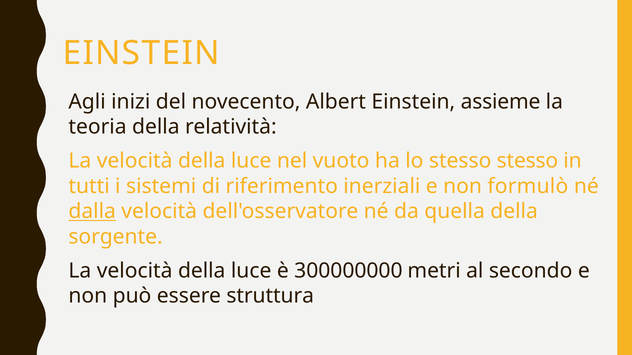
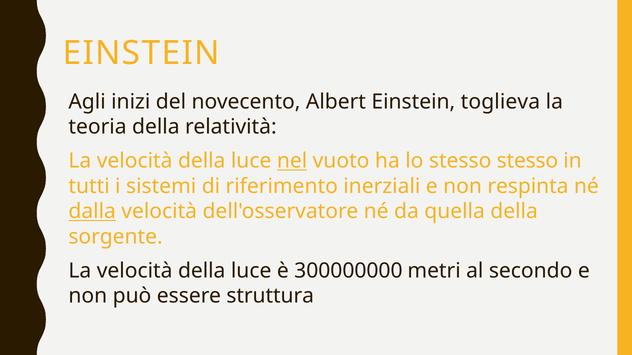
assieme: assieme -> toglieva
nel underline: none -> present
formulò: formulò -> respinta
